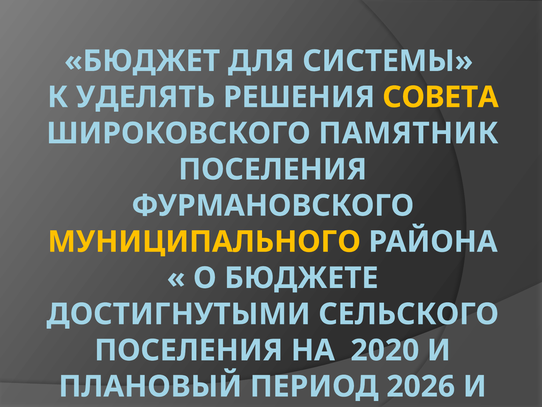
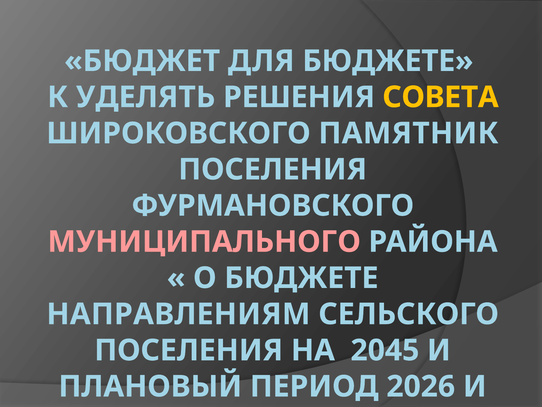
ДЛЯ СИСТЕМЫ: СИСТЕМЫ -> БЮДЖЕТЕ
МУНИЦИПАЛЬНОГО colour: yellow -> pink
ДОСТИГНУТЫМИ: ДОСТИГНУТЫМИ -> НАПРАВЛЕНИЯМ
2020: 2020 -> 2045
